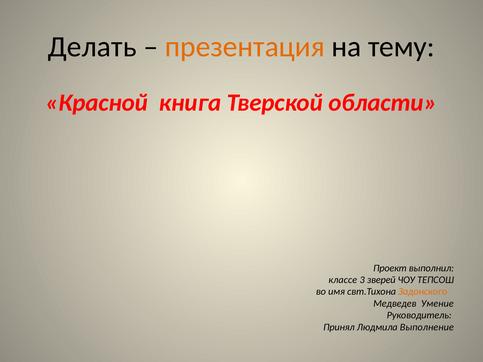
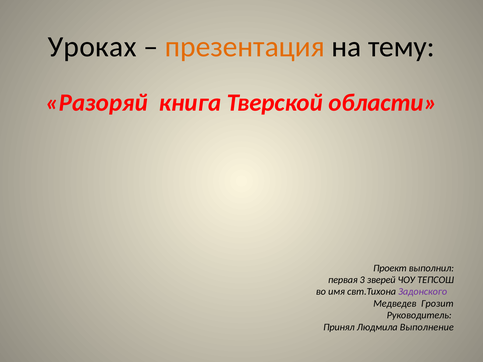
Делать: Делать -> Уроках
Красной: Красной -> Разоряй
классе: классе -> первая
Задонского colour: orange -> purple
Умение: Умение -> Грозит
